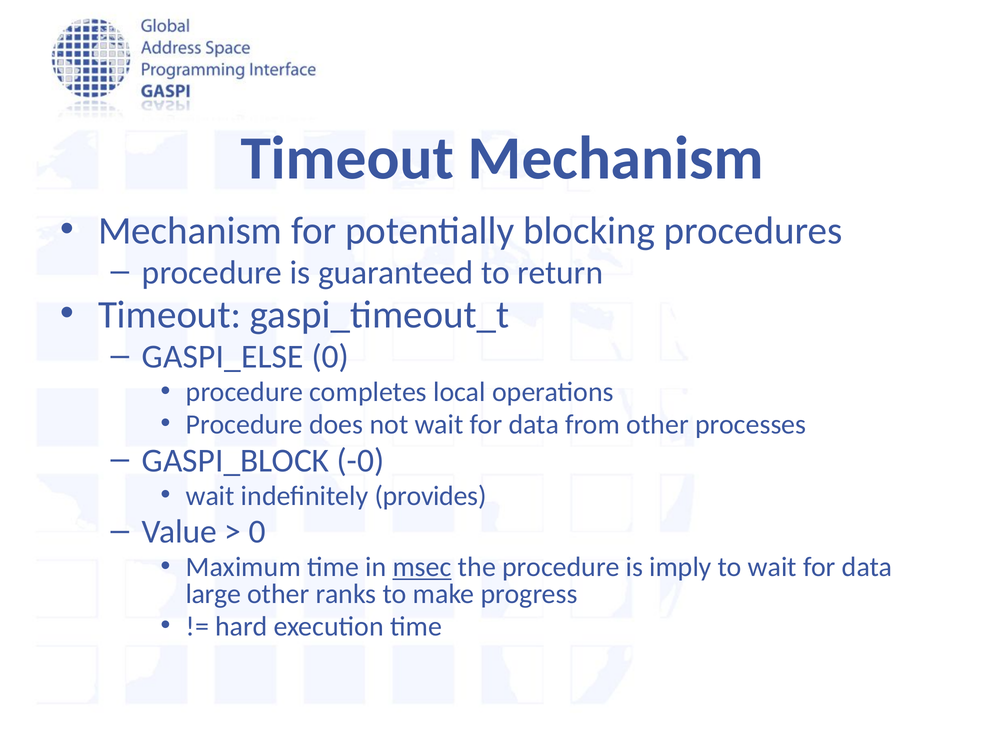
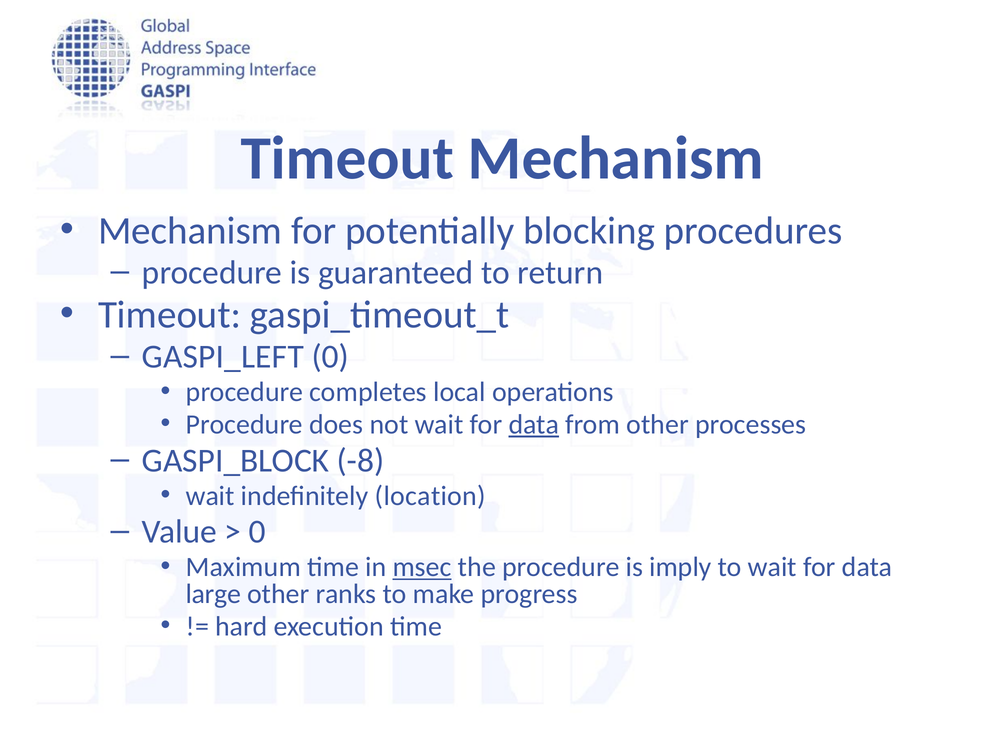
GASPI_ELSE: GASPI_ELSE -> GASPI_LEFT
data at (534, 424) underline: none -> present
-0: -0 -> -8
provides: provides -> location
